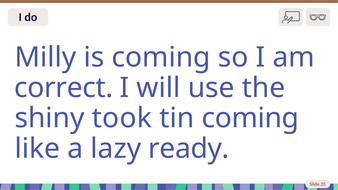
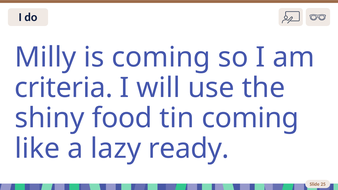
correct: correct -> criteria
took: took -> food
